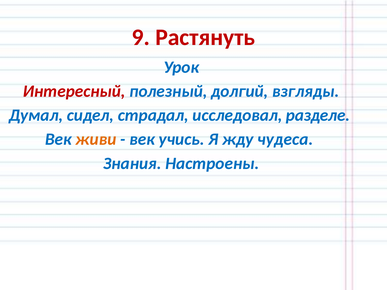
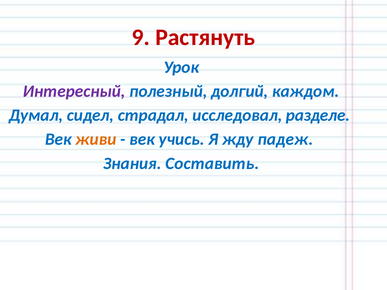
Интересный colour: red -> purple
взгляды: взгляды -> каждом
чудеса: чудеса -> падеж
Настроены: Настроены -> Составить
